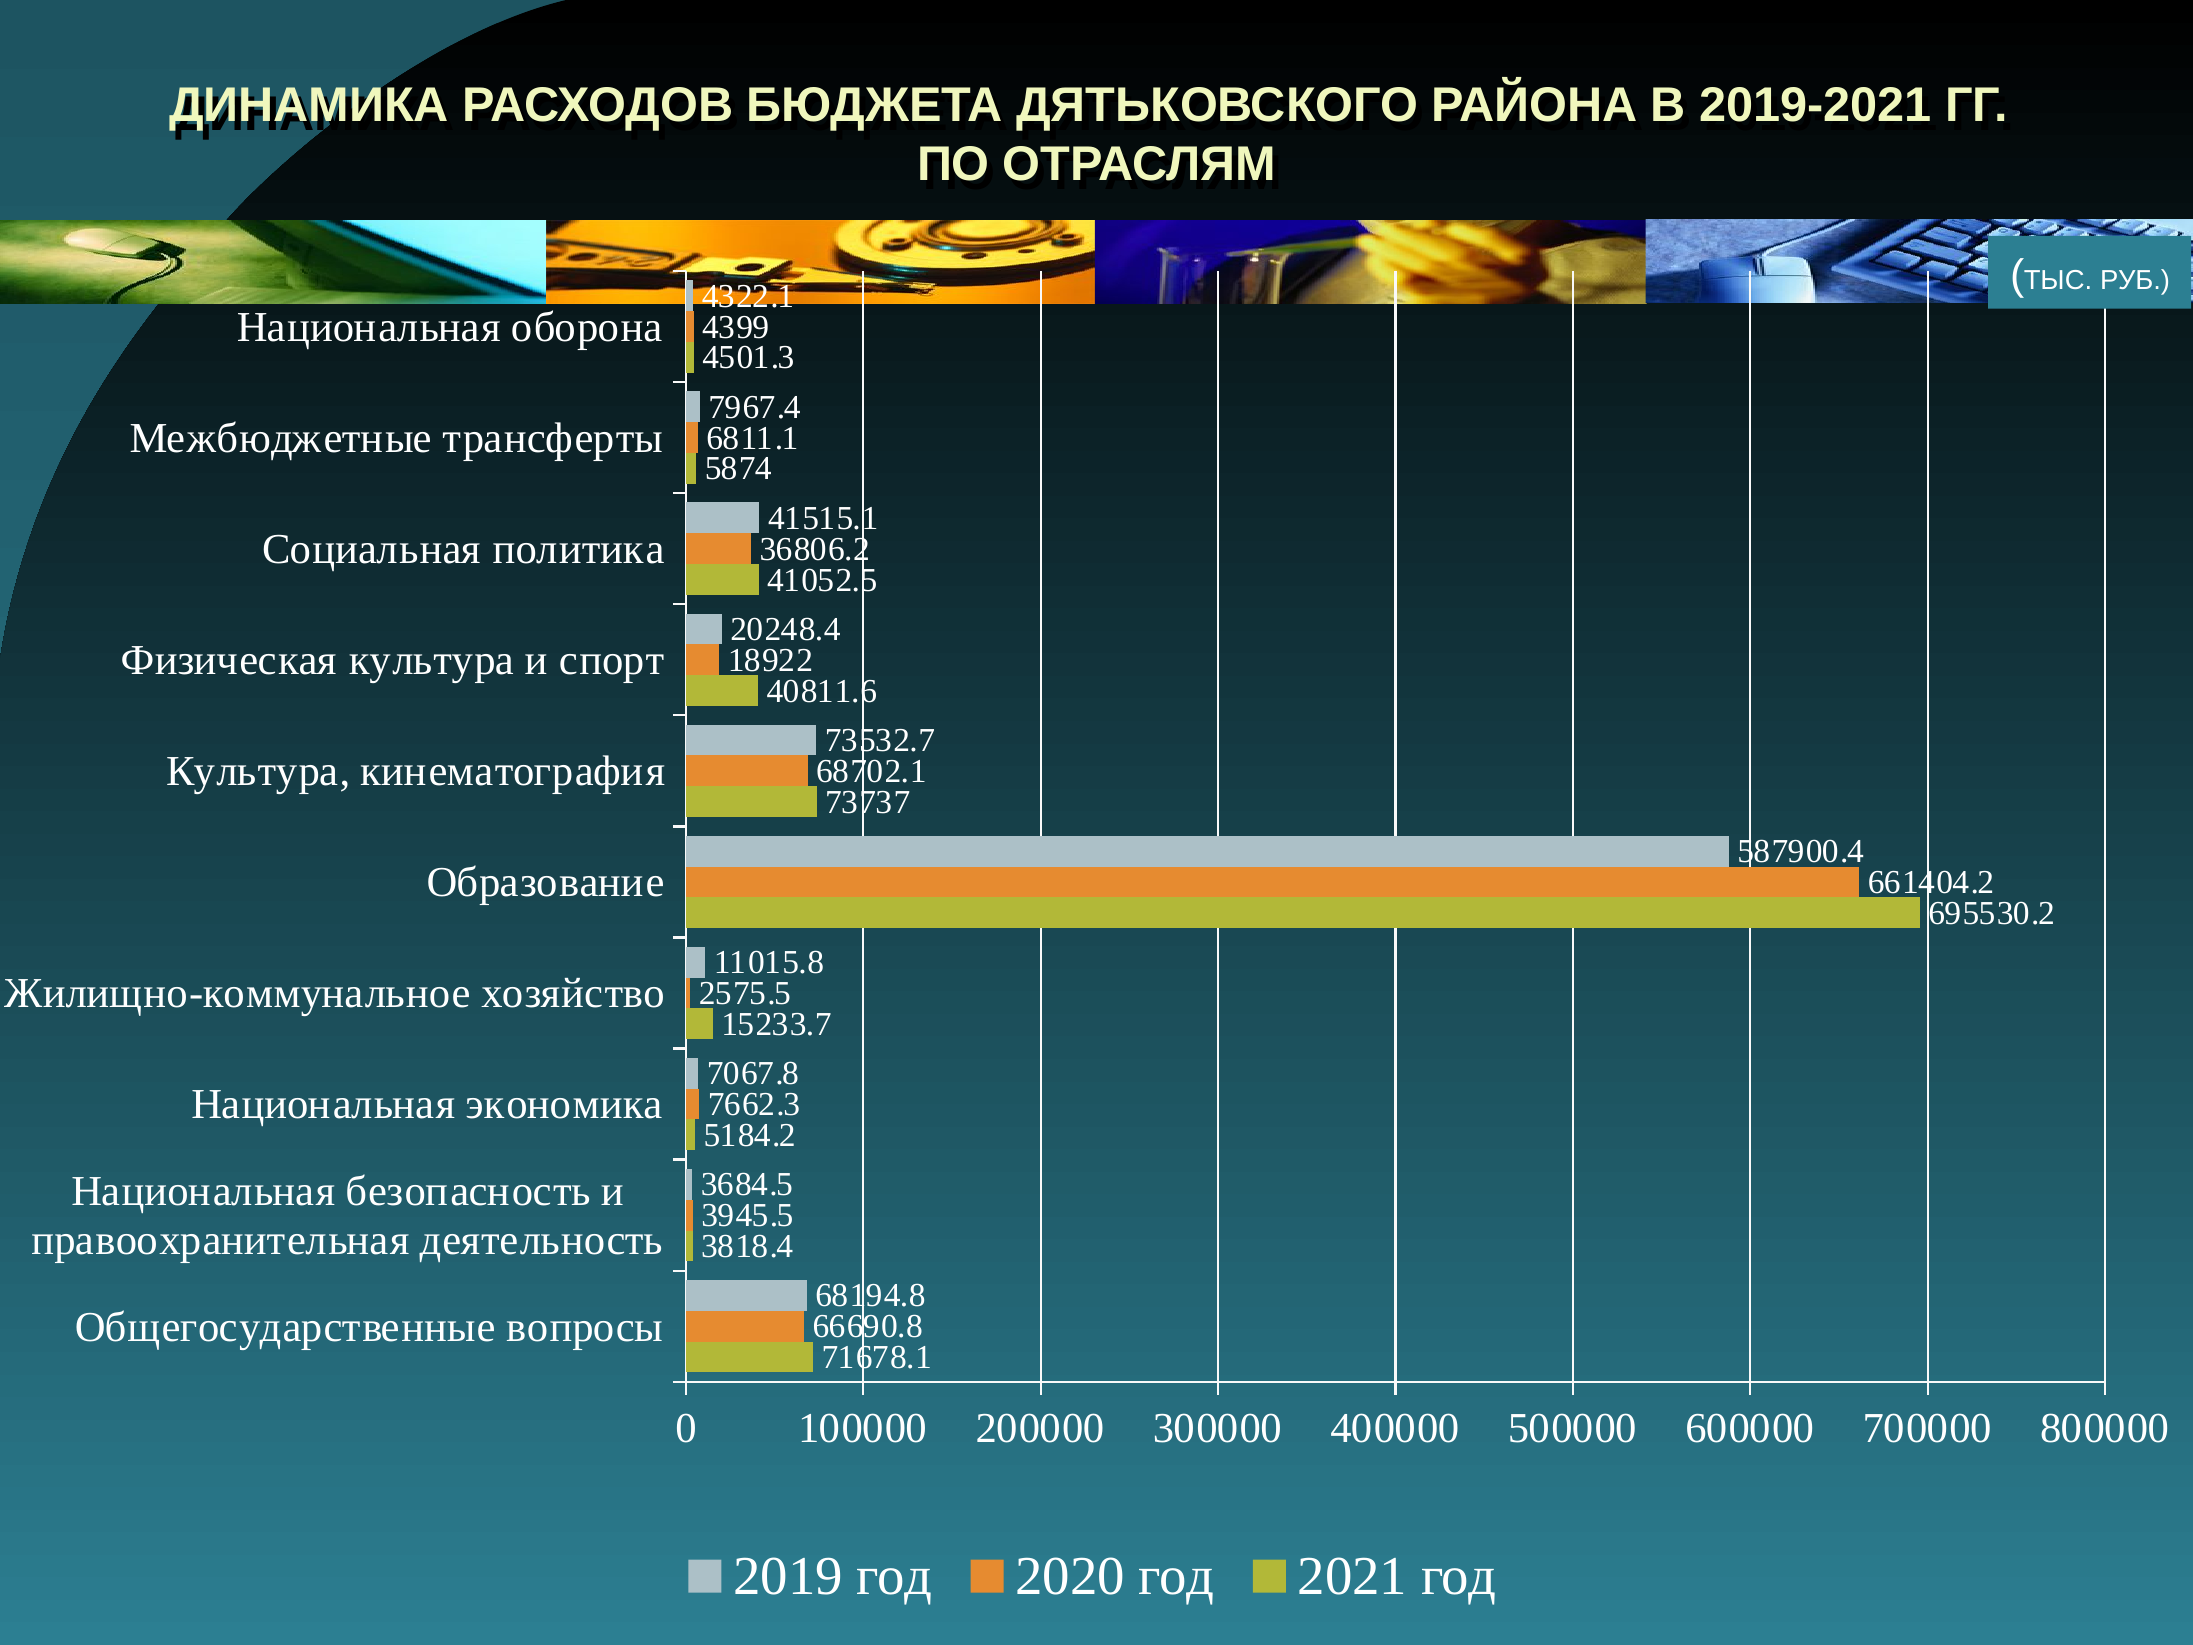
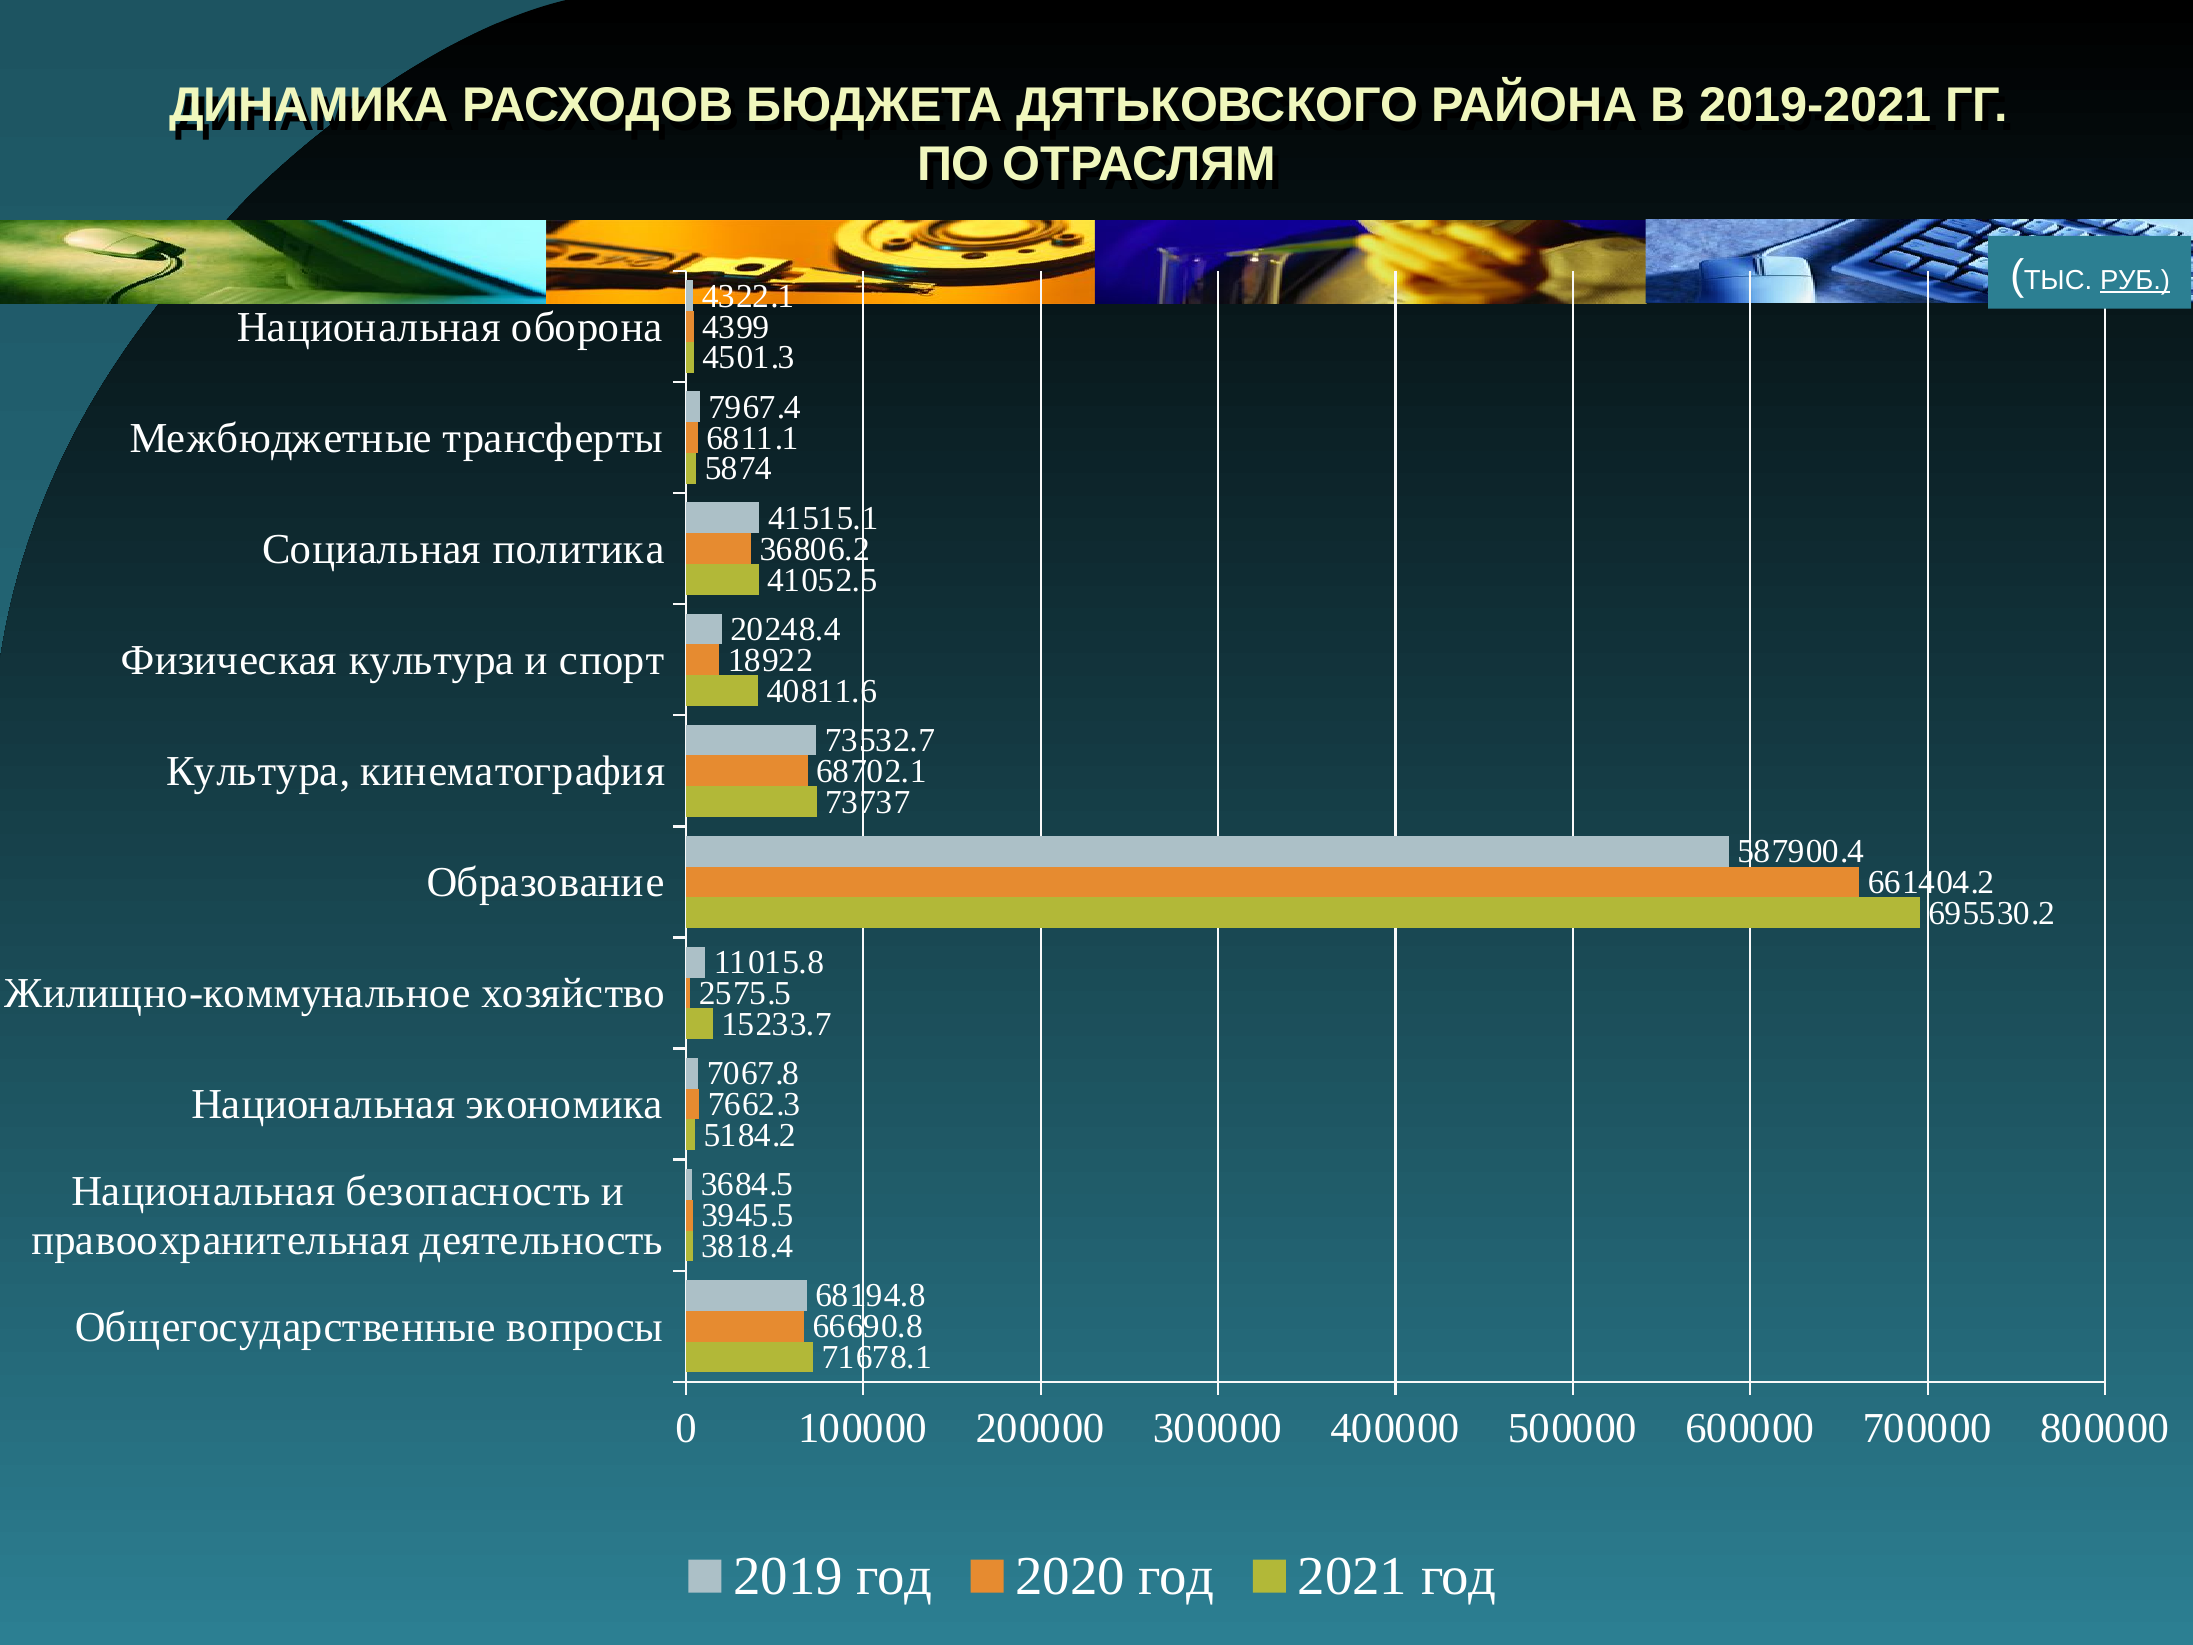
РУБ underline: none -> present
